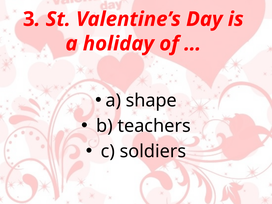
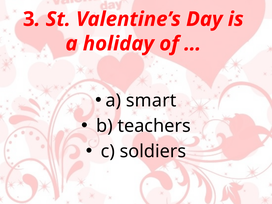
shape: shape -> smart
